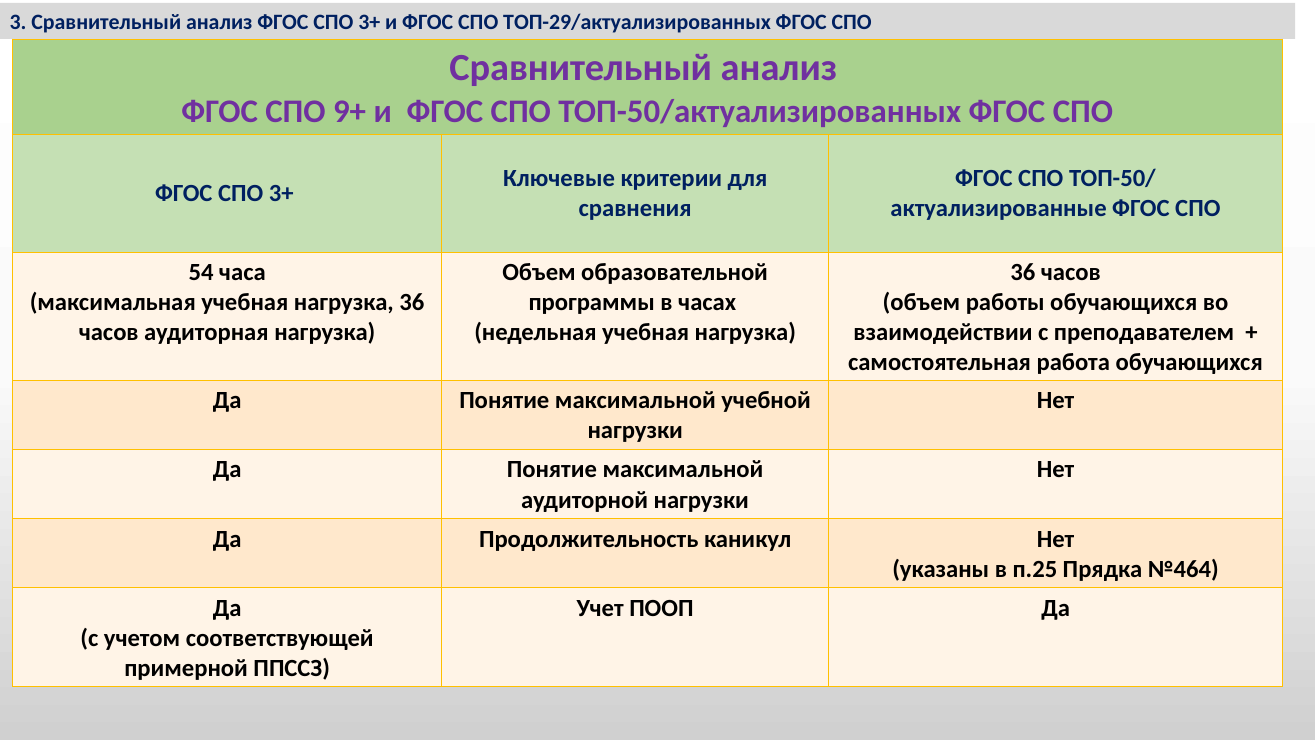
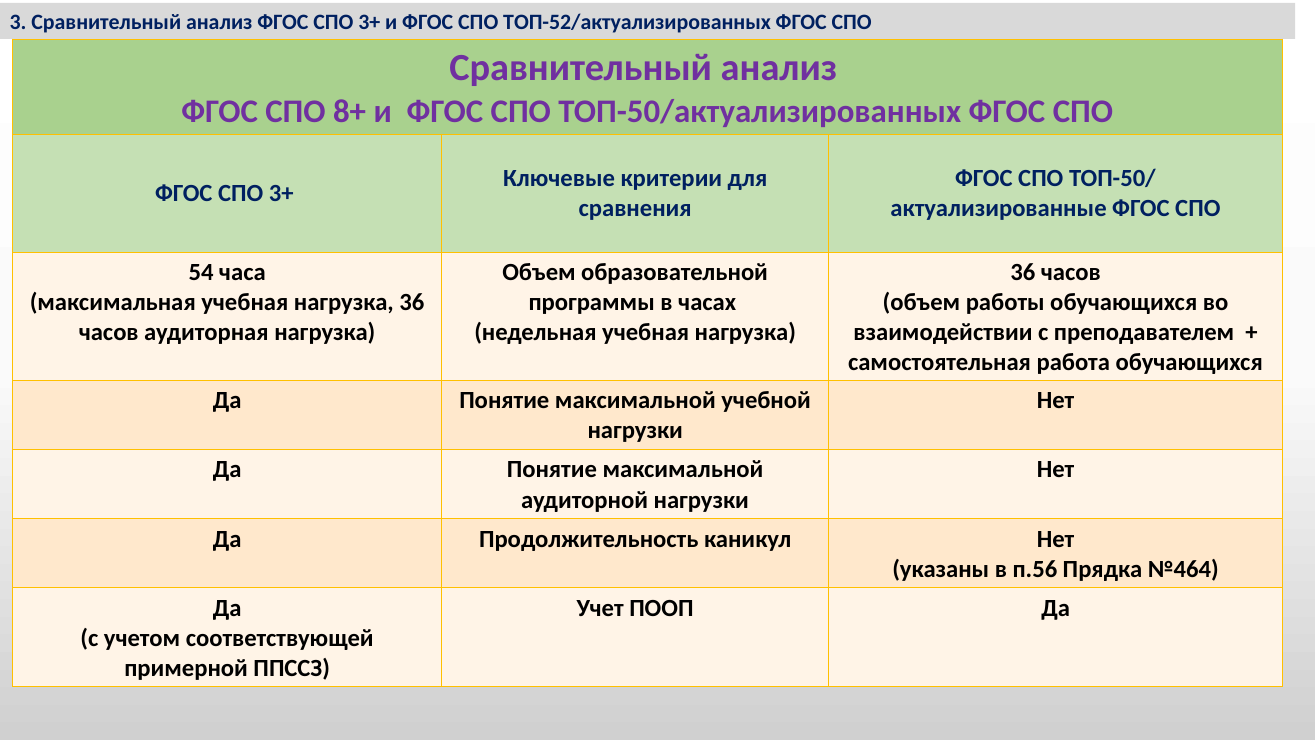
ТОП-29/актуализированных: ТОП-29/актуализированных -> ТОП-52/актуализированных
9+: 9+ -> 8+
п.25: п.25 -> п.56
